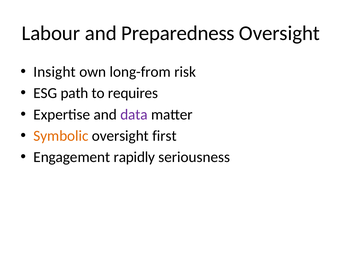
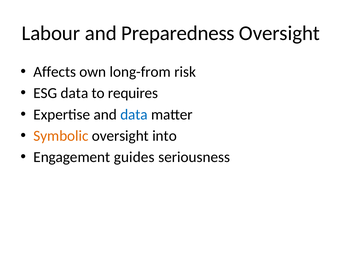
Insight: Insight -> Affects
ESG path: path -> data
data at (134, 114) colour: purple -> blue
first: first -> into
rapidly: rapidly -> guides
